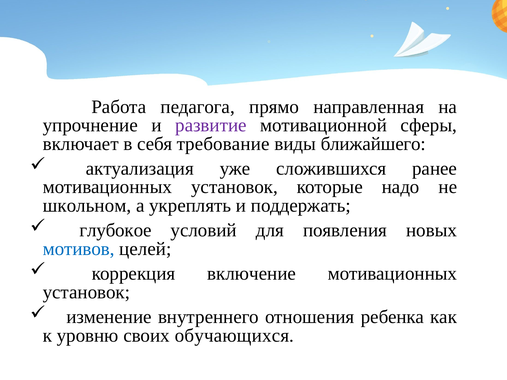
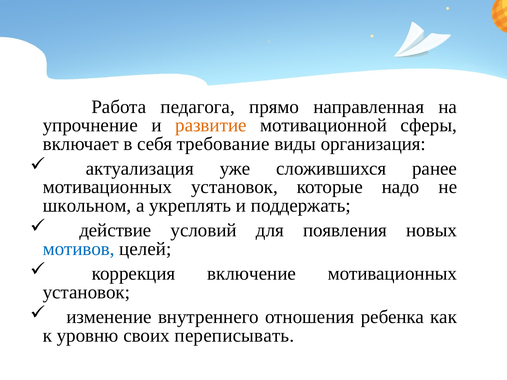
развитие colour: purple -> orange
ближайшего: ближайшего -> организация
глубокое: глубокое -> действие
обучающихся: обучающихся -> переписывать
